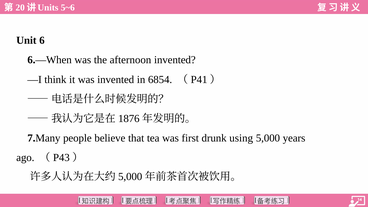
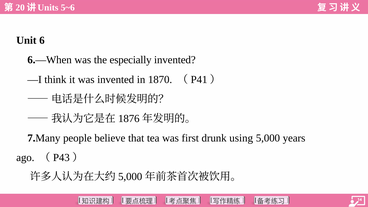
afternoon: afternoon -> especially
6854: 6854 -> 1870
